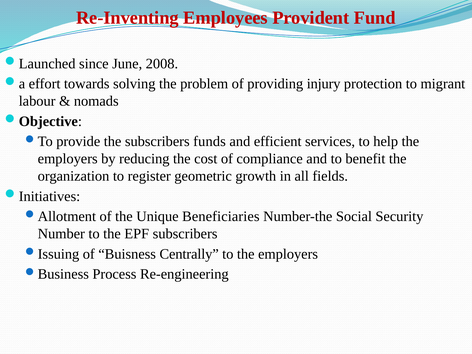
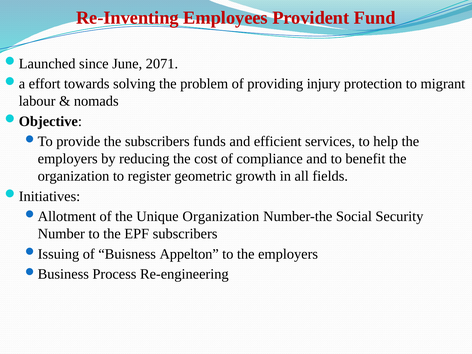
2008: 2008 -> 2071
Unique Beneficiaries: Beneficiaries -> Organization
Centrally: Centrally -> Appelton
